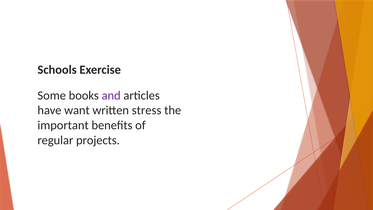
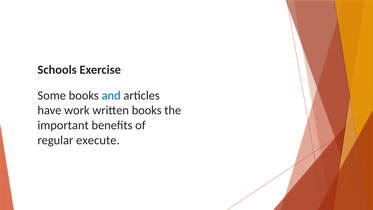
and colour: purple -> blue
want: want -> work
written stress: stress -> books
projects: projects -> execute
